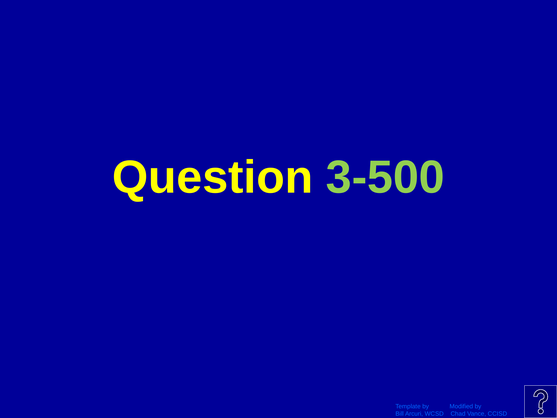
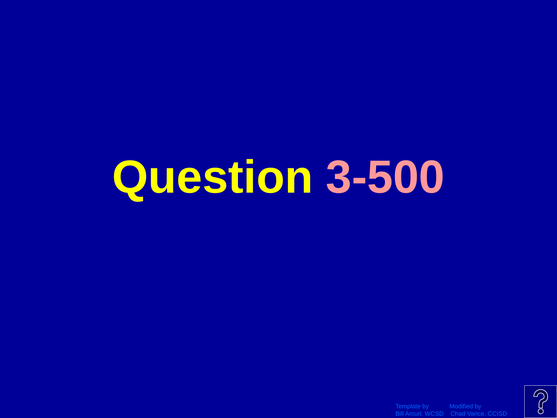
3-500 colour: light green -> pink
